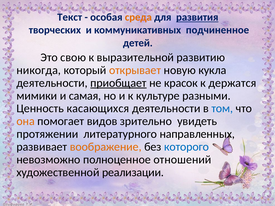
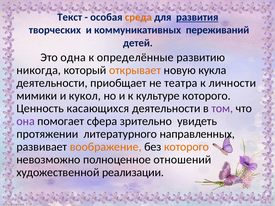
подчиненное: подчиненное -> переживаний
свою: свою -> одна
выразительной: выразительной -> определённые
приобщает underline: present -> none
красок: красок -> театра
держатся: держатся -> личности
самая: самая -> кукол
культуре разными: разными -> которого
том colour: blue -> purple
она colour: orange -> purple
видов: видов -> сфера
которого at (186, 147) colour: blue -> orange
